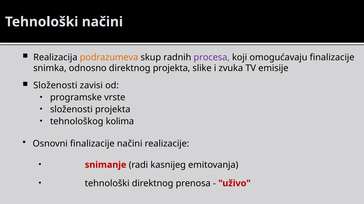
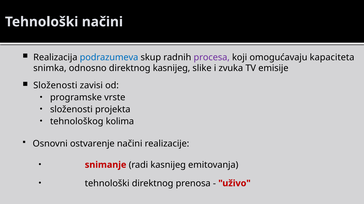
podrazumeva colour: orange -> blue
omogućavaju finalizacije: finalizacije -> kapaciteta
direktnog projekta: projekta -> kasnijeg
Osnovni finalizacije: finalizacije -> ostvarenje
